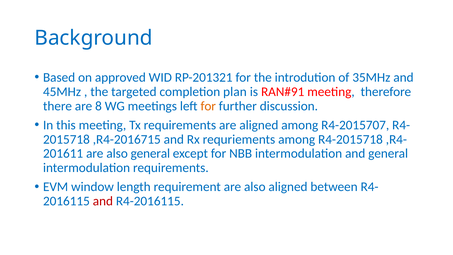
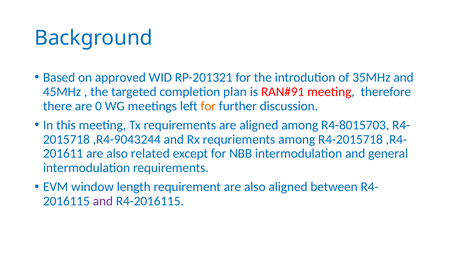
8: 8 -> 0
R4-2015707: R4-2015707 -> R4-8015703
,R4-2016715: ,R4-2016715 -> ,R4-9043244
also general: general -> related
and at (103, 201) colour: red -> purple
